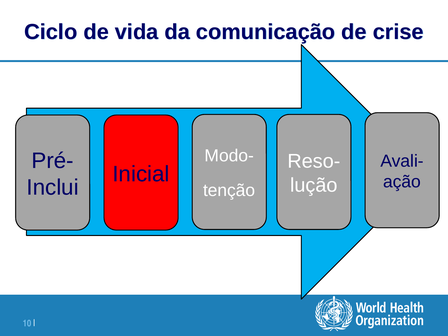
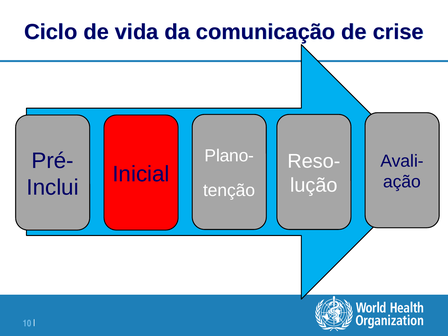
Modo-: Modo- -> Plano-
